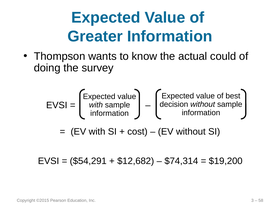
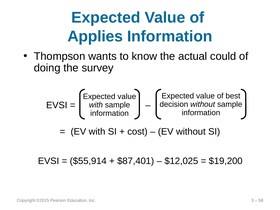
Greater: Greater -> Applies
$54,291: $54,291 -> $55,914
$12,682: $12,682 -> $87,401
$74,314: $74,314 -> $12,025
